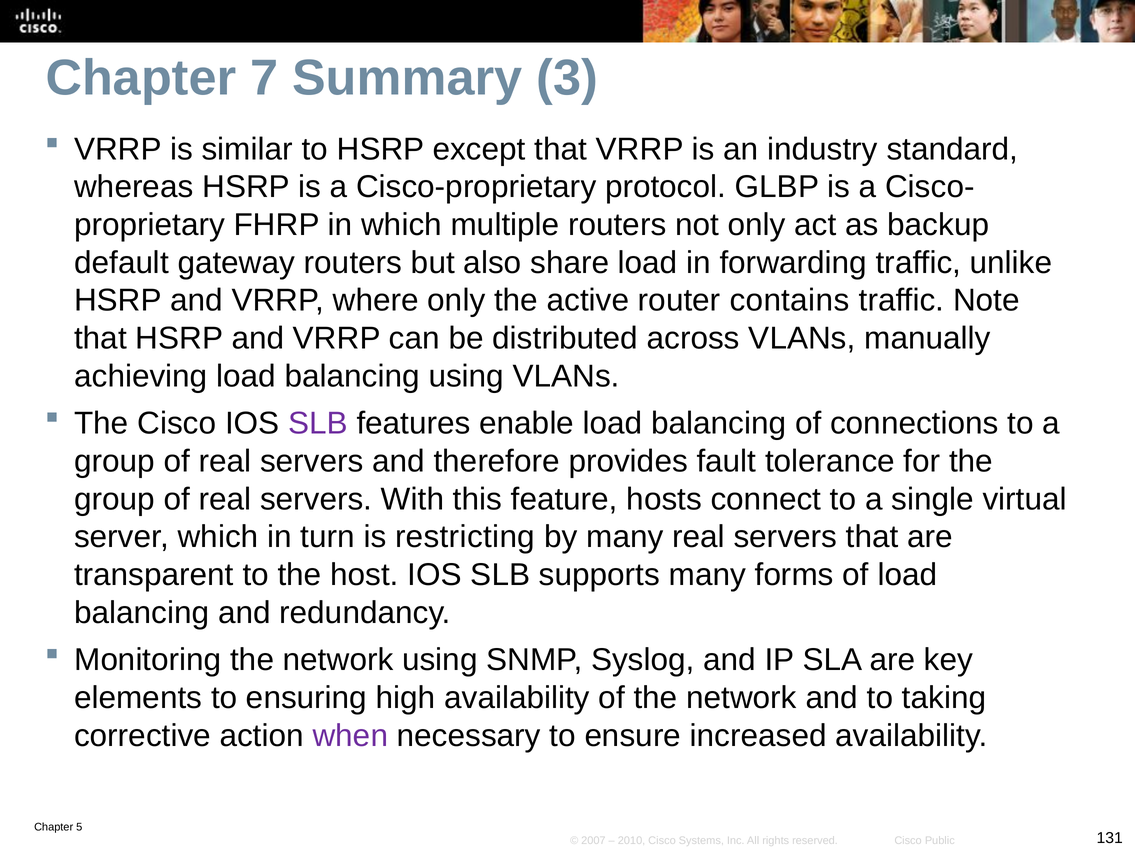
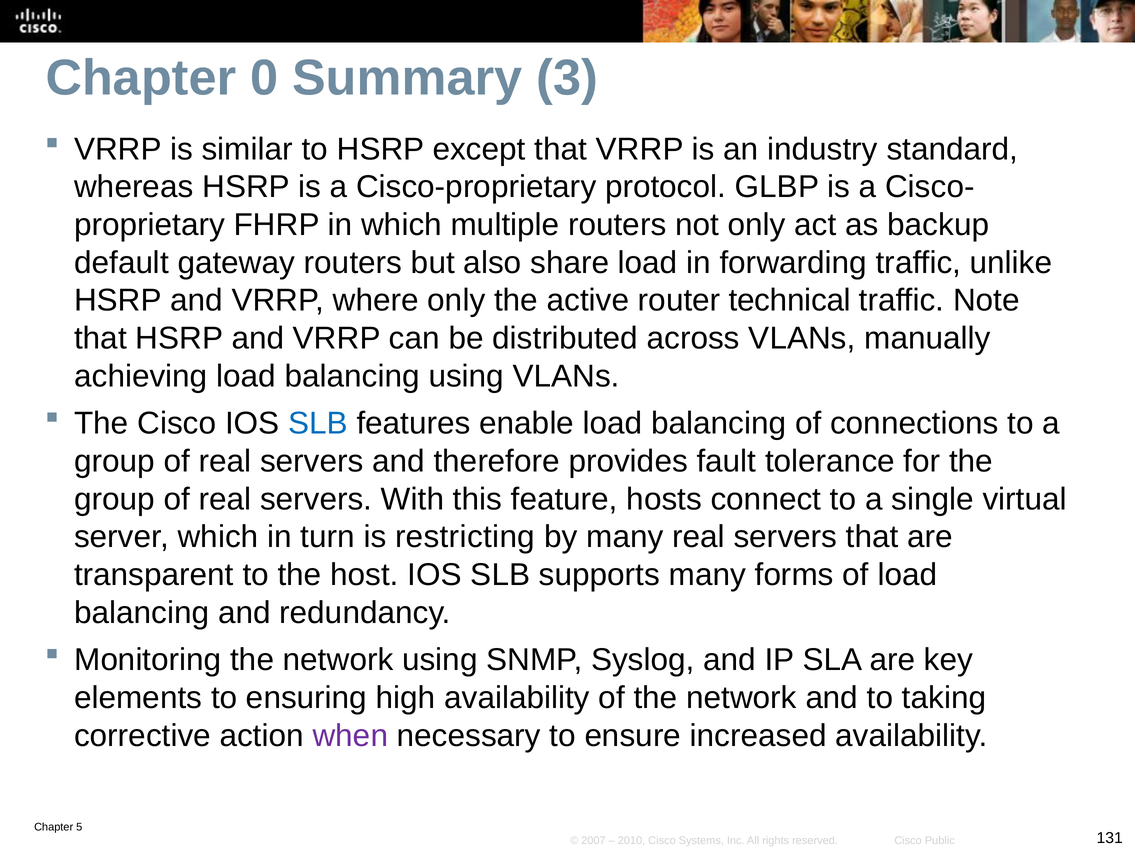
7: 7 -> 0
contains: contains -> technical
SLB at (318, 424) colour: purple -> blue
